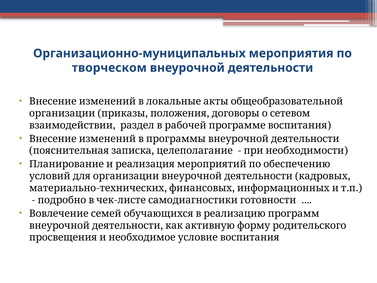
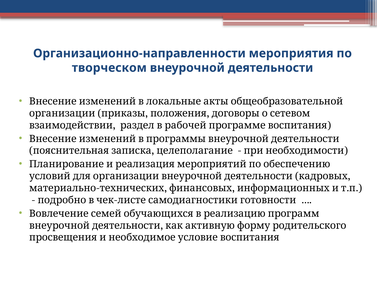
Организационно-муниципальных: Организационно-муниципальных -> Организационно-направленности
